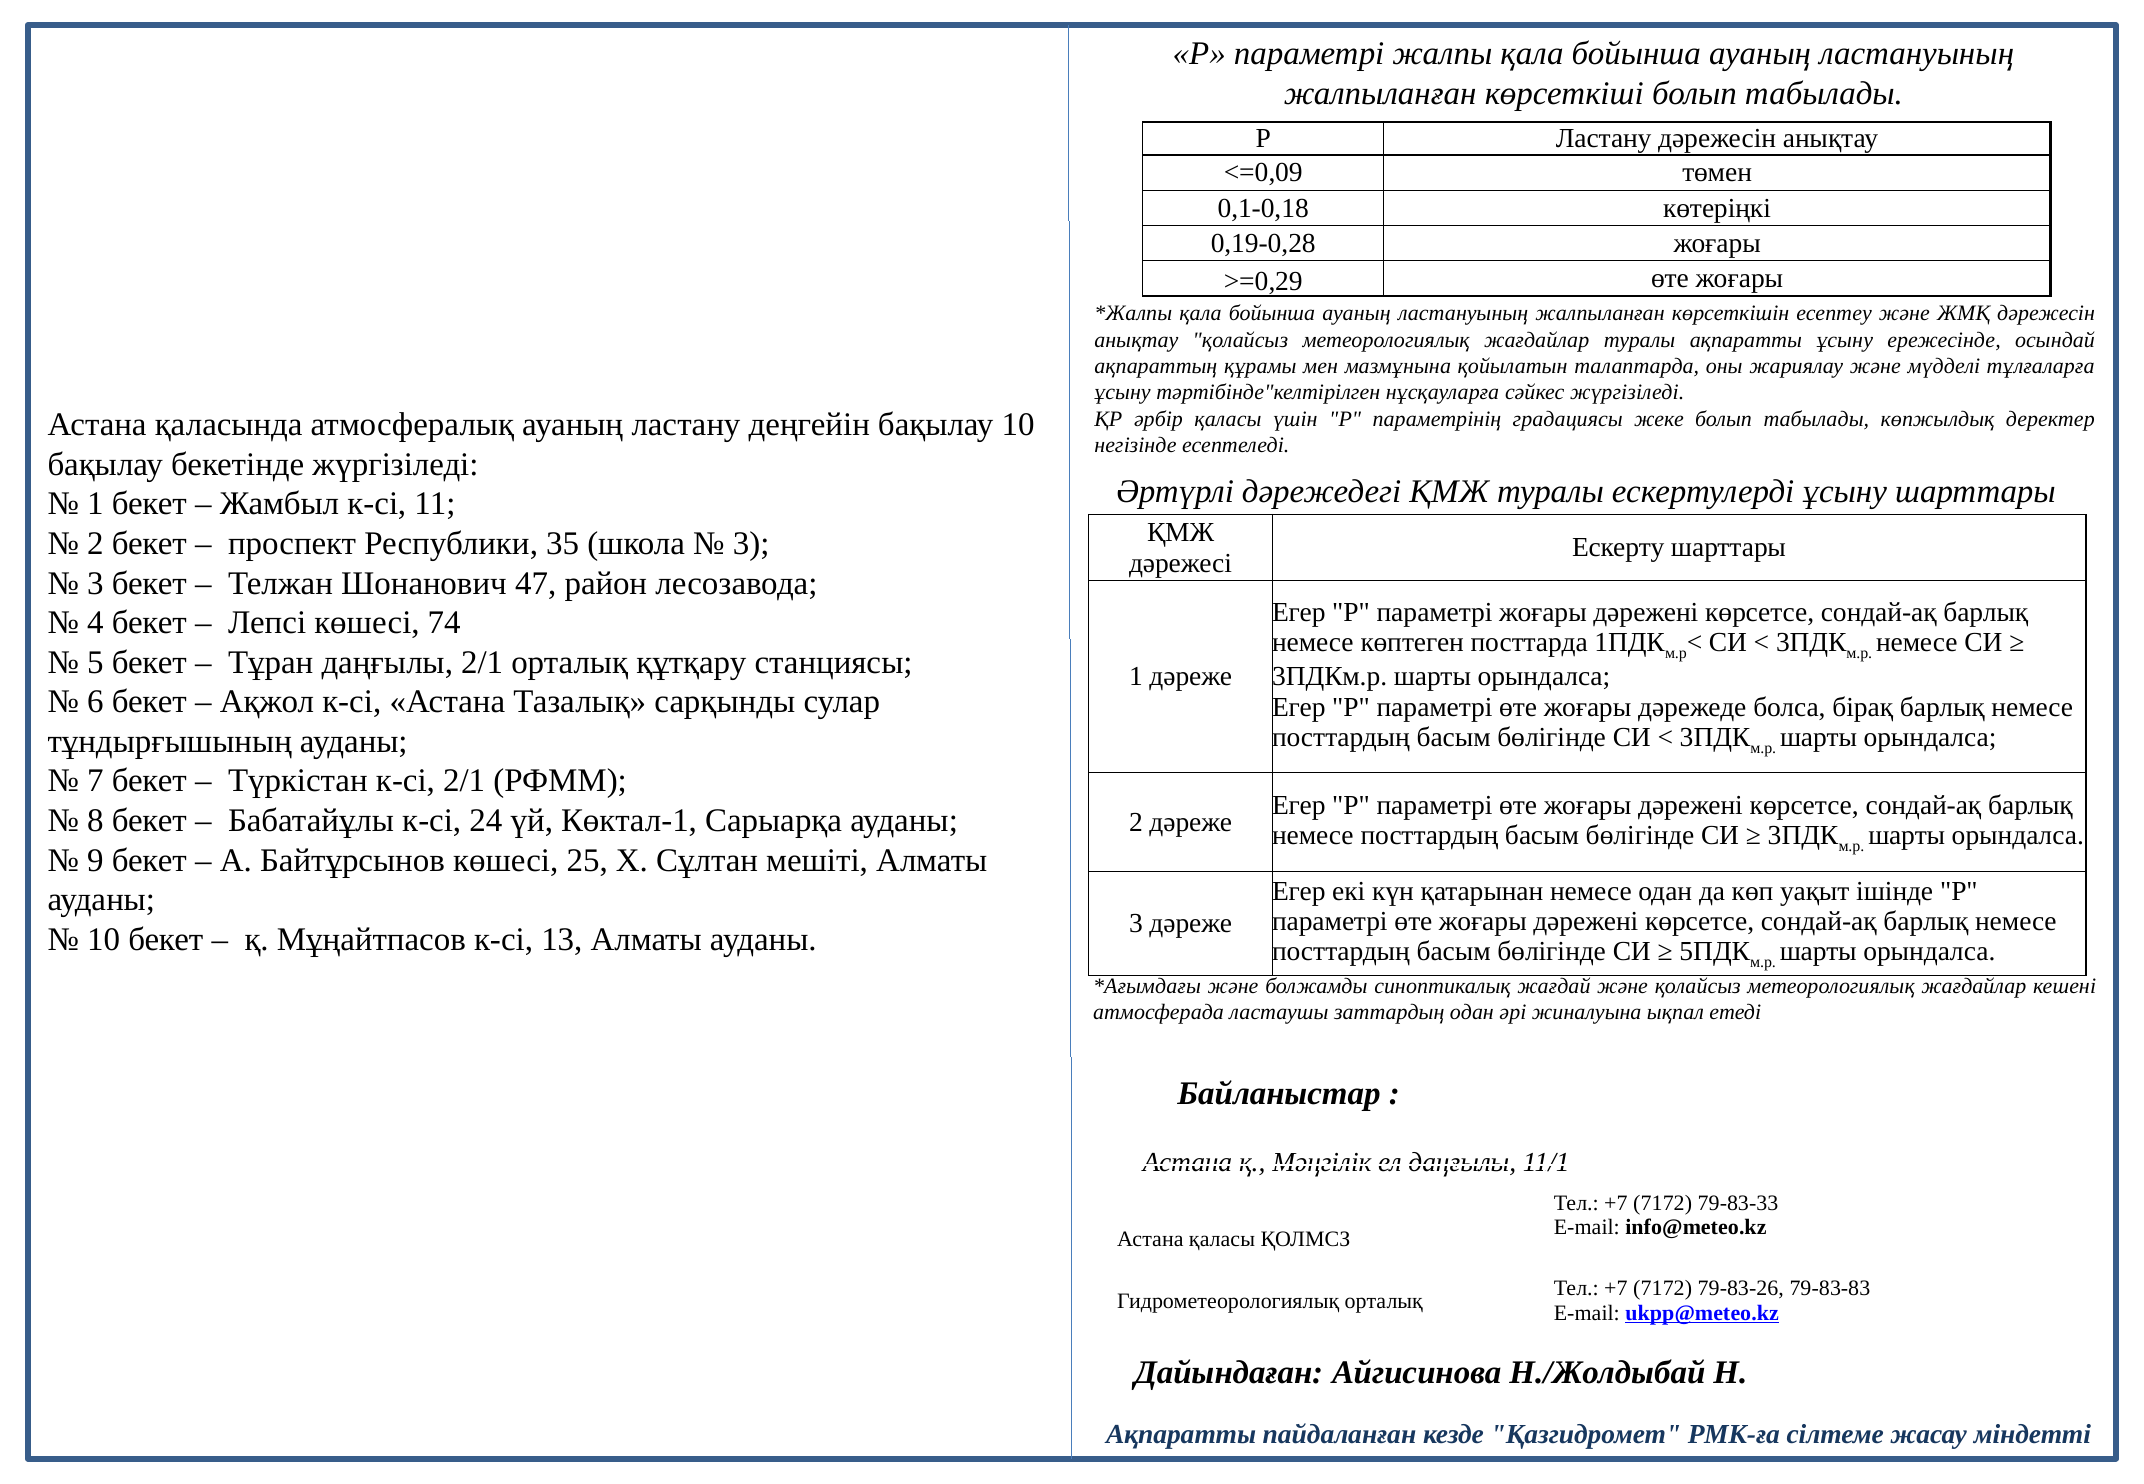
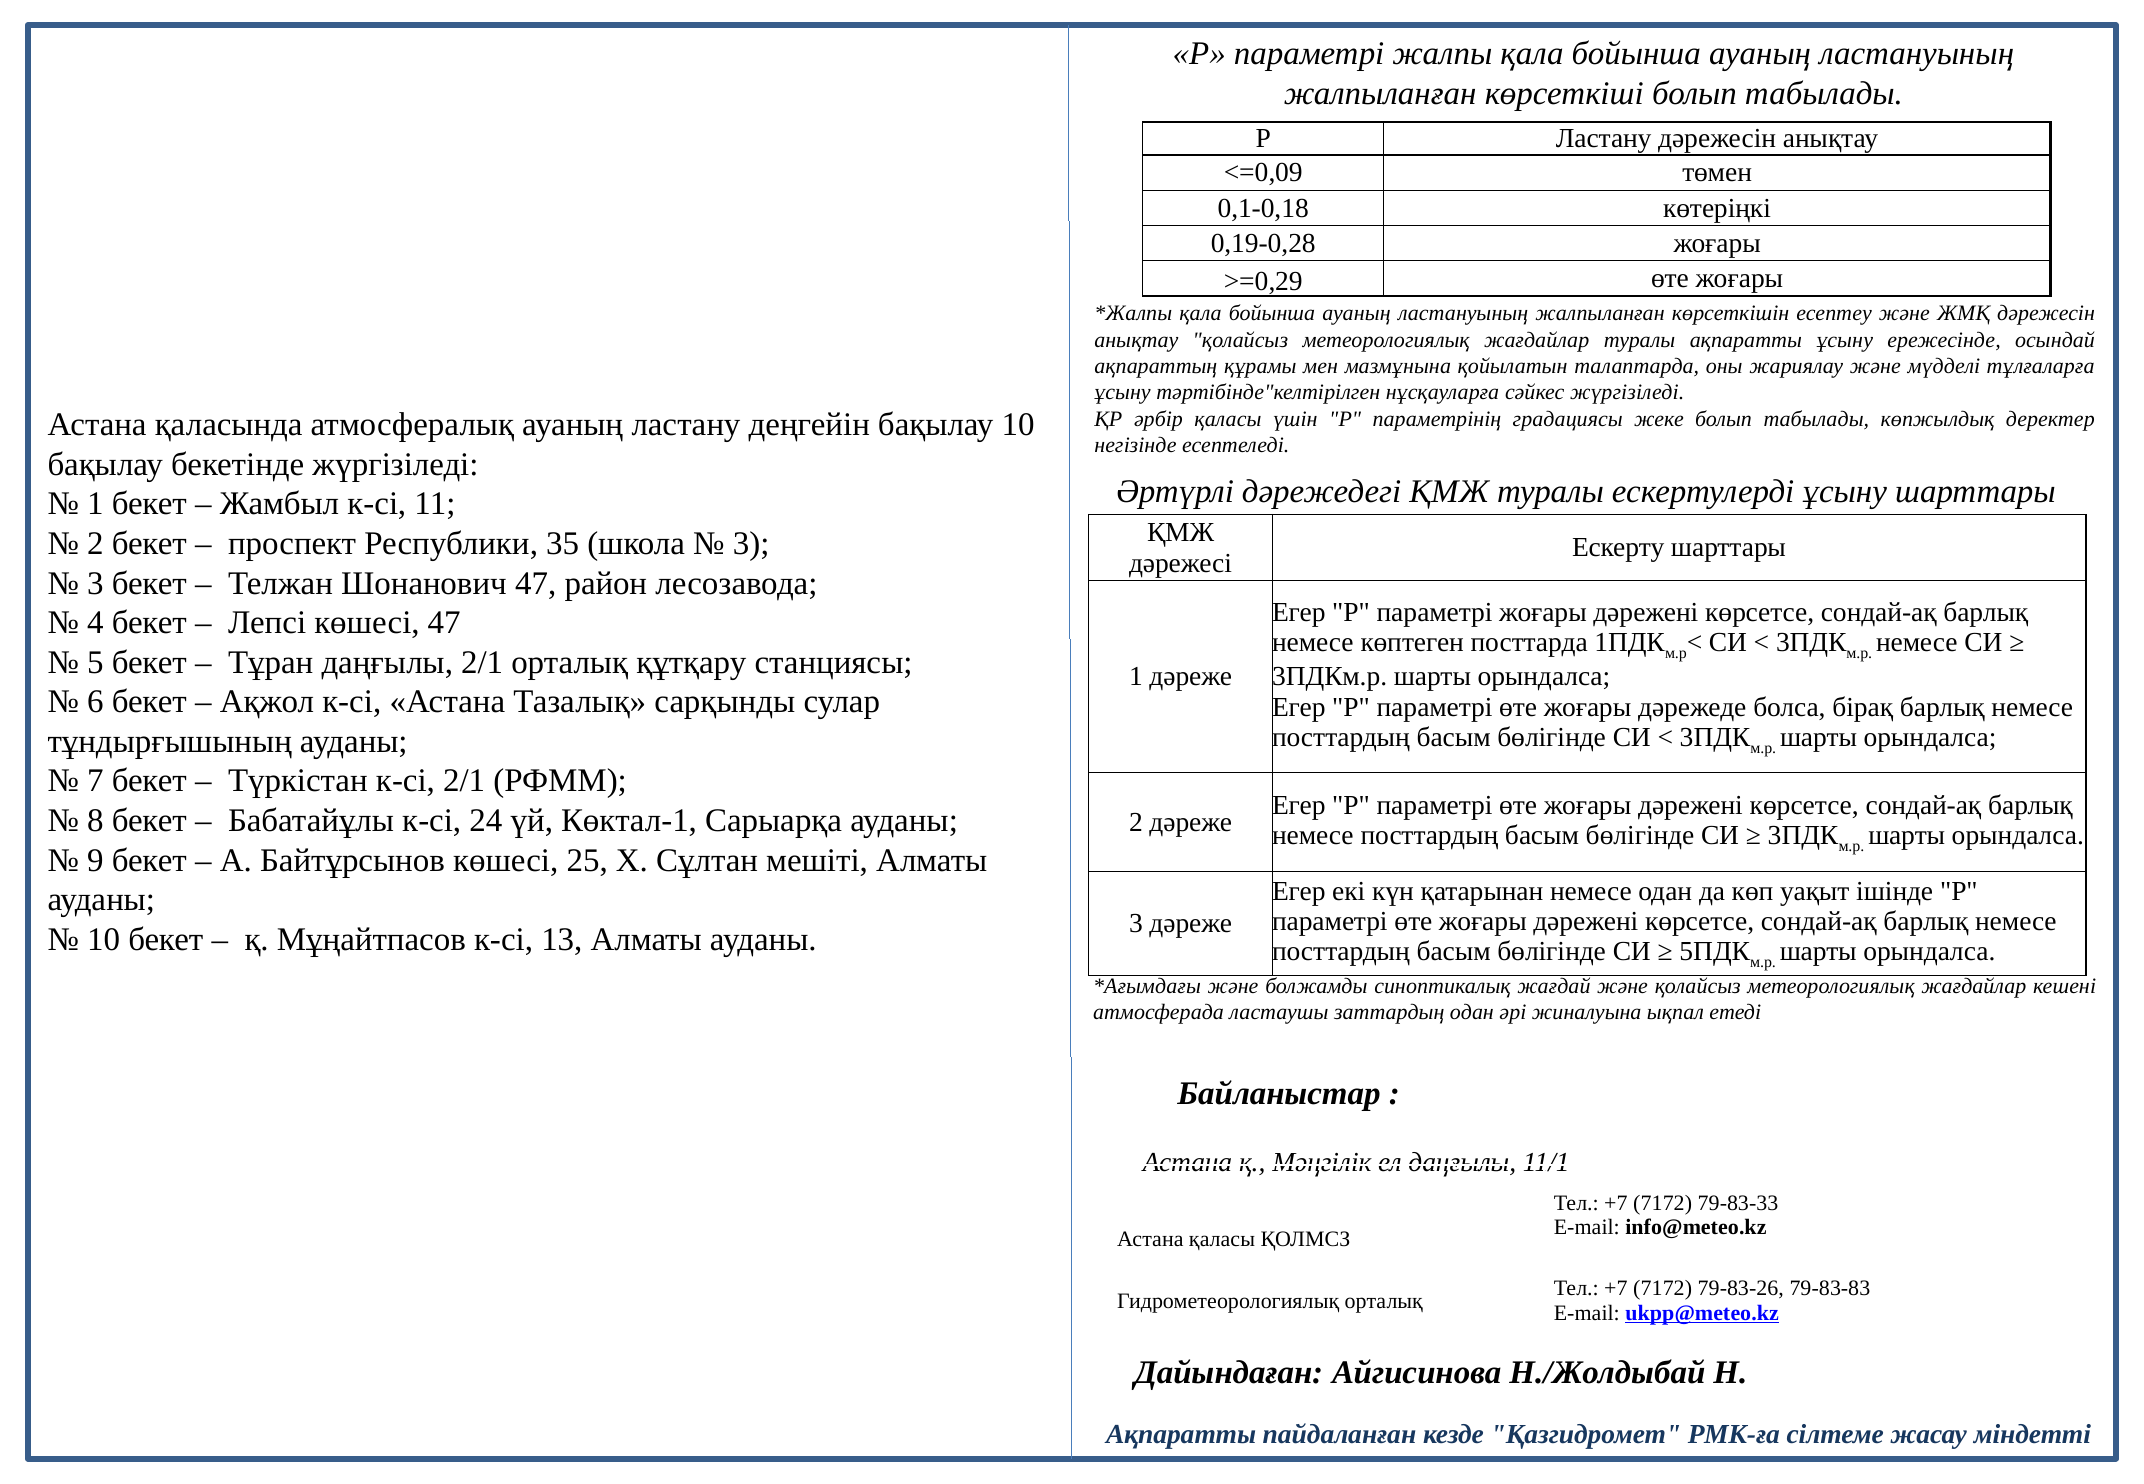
көшесі 74: 74 -> 47
